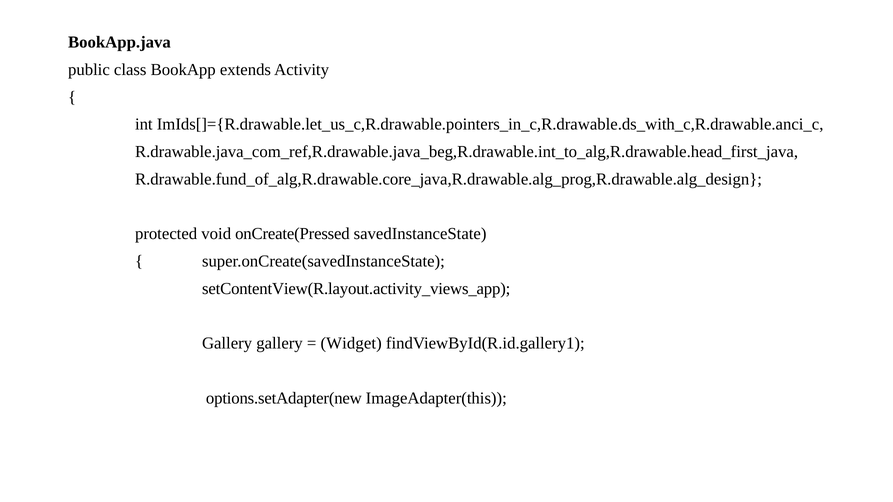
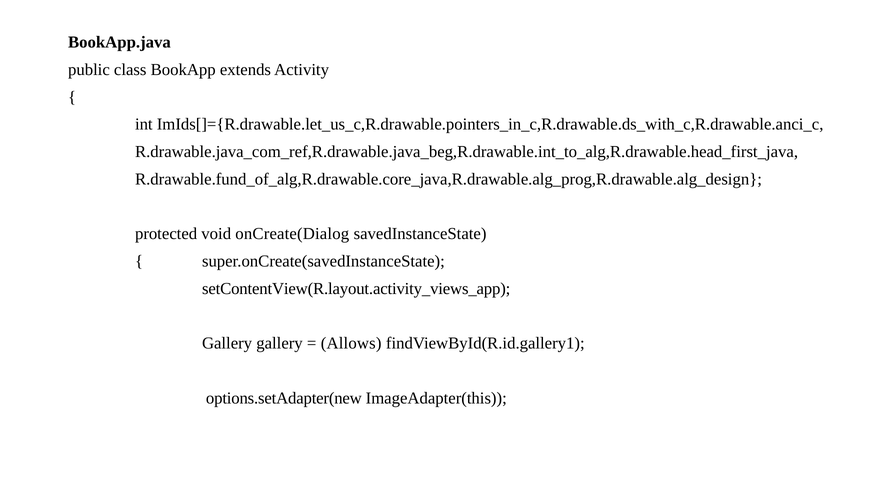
onCreate(Pressed: onCreate(Pressed -> onCreate(Dialog
Widget: Widget -> Allows
